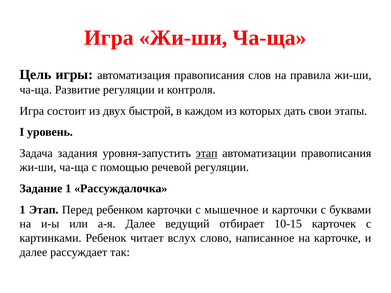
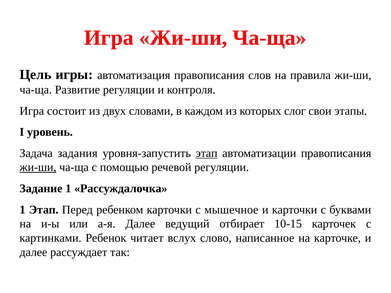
быстрой: быстрой -> словами
дать: дать -> слог
жи-ши at (38, 167) underline: none -> present
